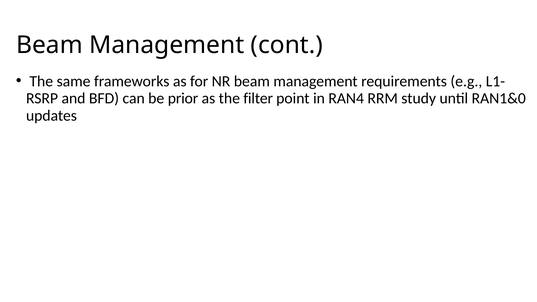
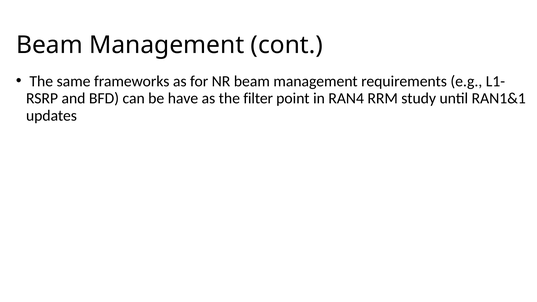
prior: prior -> have
RAN1&0: RAN1&0 -> RAN1&1
